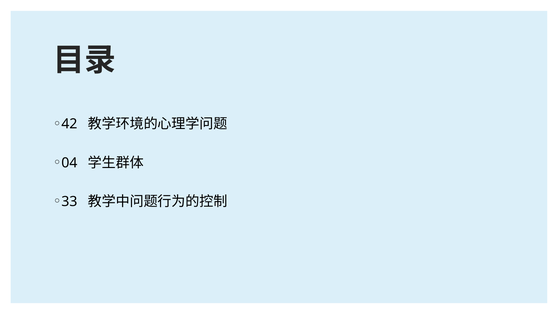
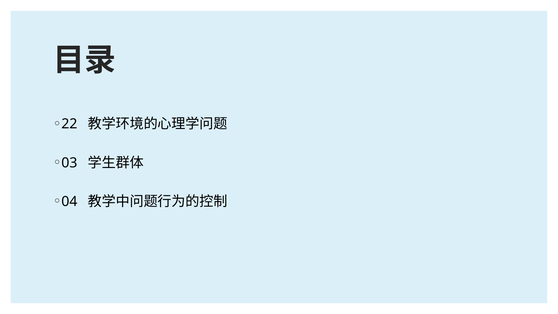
42: 42 -> 22
04: 04 -> 03
33: 33 -> 04
